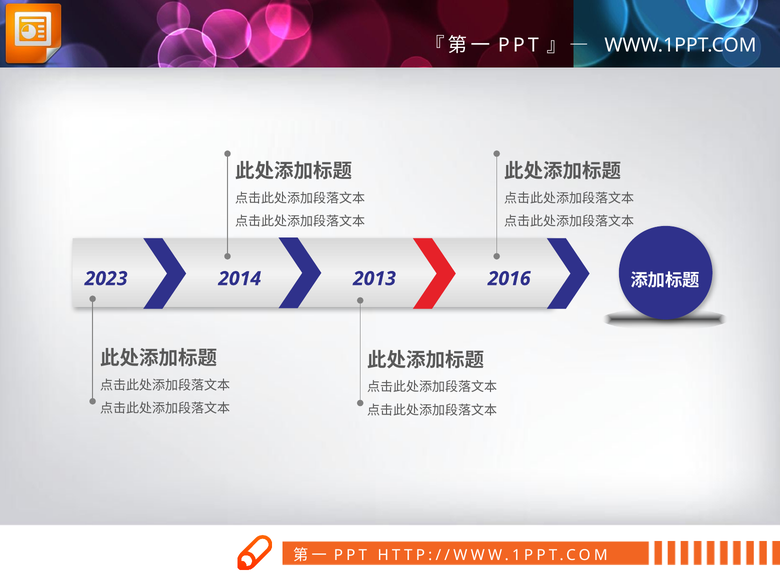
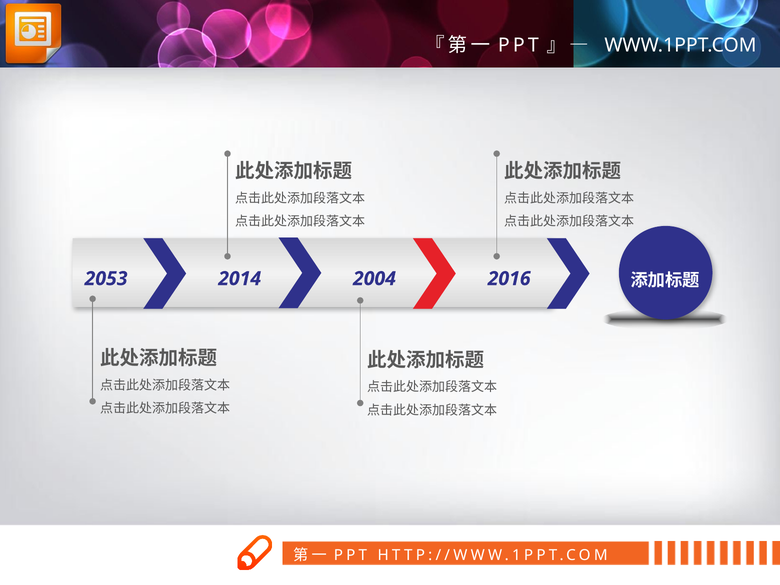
2023: 2023 -> 2053
2013: 2013 -> 2004
